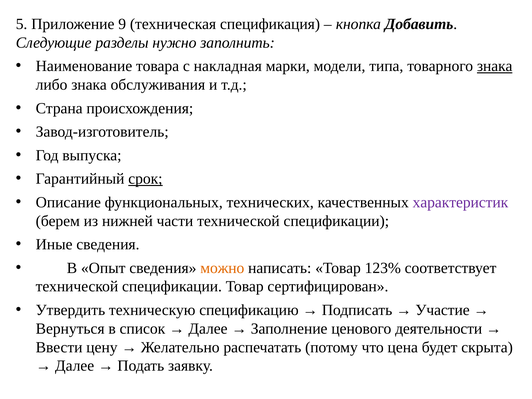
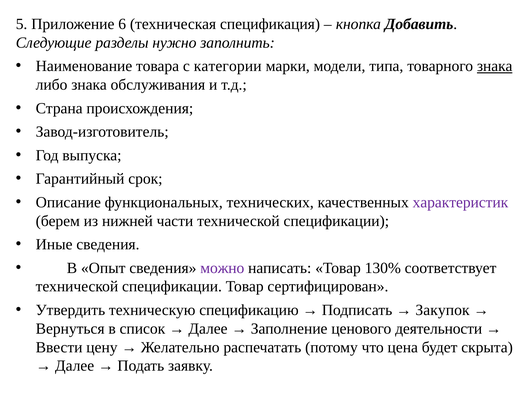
9: 9 -> 6
накладная: накладная -> категории
срок underline: present -> none
можно colour: orange -> purple
123%: 123% -> 130%
Участие: Участие -> Закупок
